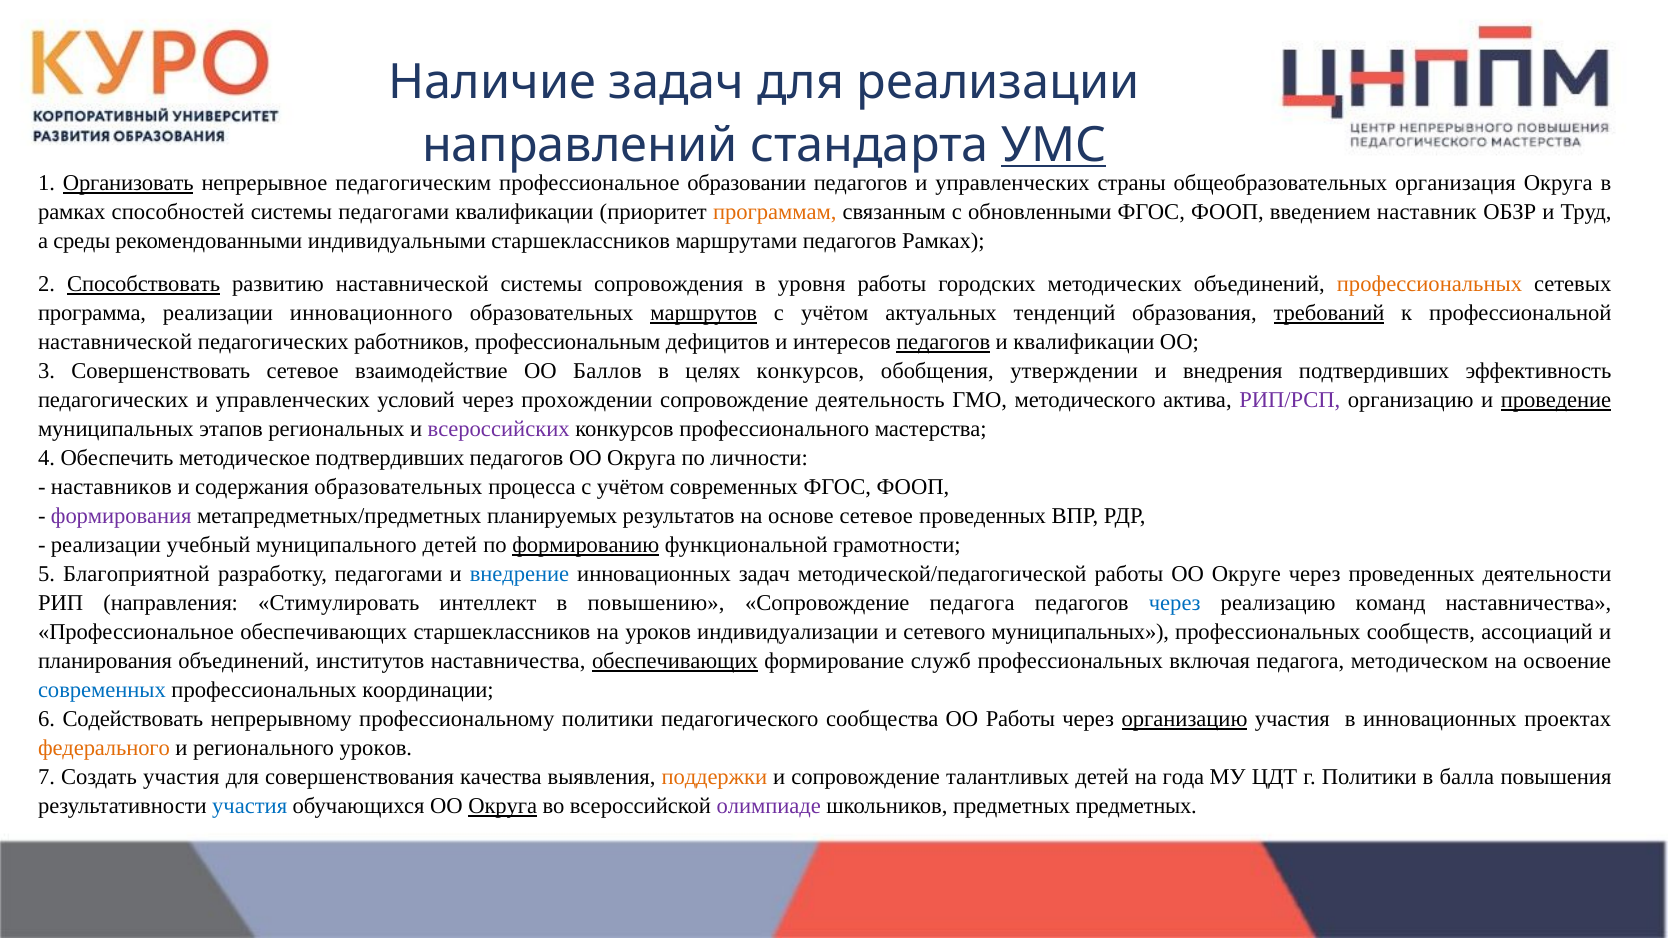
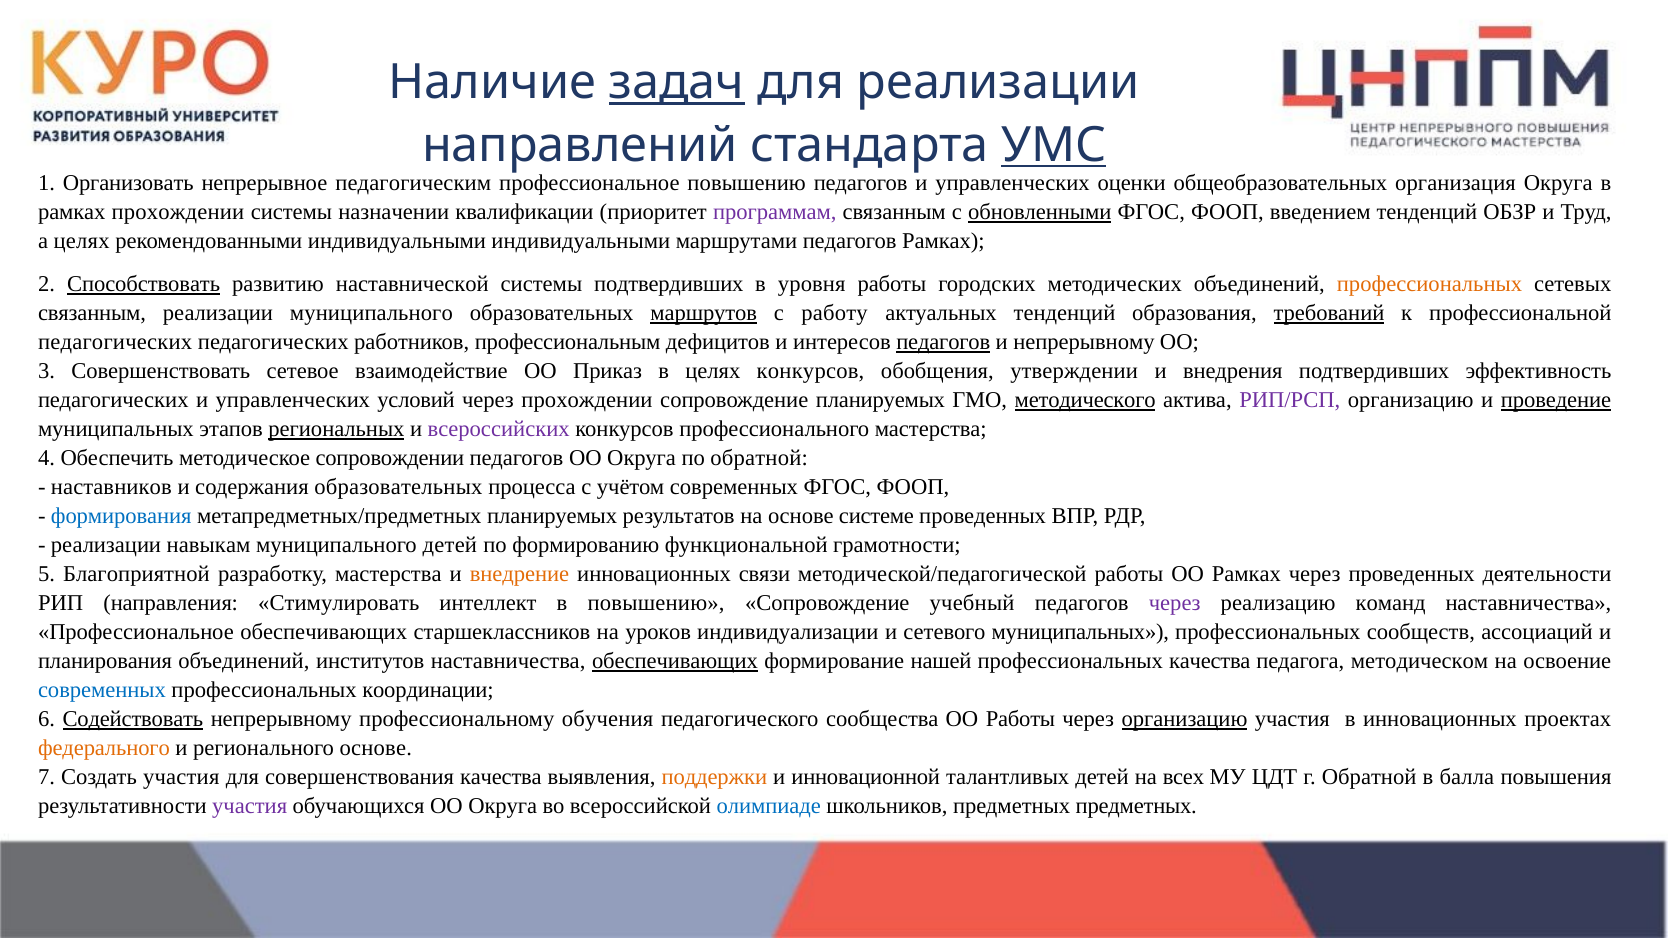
задач at (677, 83) underline: none -> present
Организовать underline: present -> none
профессиональное образовании: образовании -> повышению
страны: страны -> оценки
рамках способностей: способностей -> прохождении
системы педагогами: педагогами -> назначении
программам colour: orange -> purple
обновленными underline: none -> present
введением наставник: наставник -> тенденций
а среды: среды -> целях
индивидуальными старшеклассников: старшеклассников -> индивидуальными
системы сопровождения: сопровождения -> подтвердивших
программа at (92, 313): программа -> связанным
реализации инновационного: инновационного -> муниципального
учётом at (835, 313): учётом -> работу
наставнической at (115, 342): наставнической -> педагогических
и квалификации: квалификации -> непрерывному
Баллов: Баллов -> Приказ
сопровождение деятельность: деятельность -> планируемых
методического underline: none -> present
региональных underline: none -> present
методическое подтвердивших: подтвердивших -> сопровождении
по личности: личности -> обратной
формирования colour: purple -> blue
основе сетевое: сетевое -> системе
учебный: учебный -> навыкам
формированию underline: present -> none
разработку педагогами: педагогами -> мастерства
внедрение colour: blue -> orange
инновационных задач: задач -> связи
ОО Округе: Округе -> Рамках
Сопровождение педагога: педагога -> учебный
через at (1175, 603) colour: blue -> purple
служб: служб -> нашей
профессиональных включая: включая -> качества
Содействовать underline: none -> present
профессиональному политики: политики -> обучения
регионального уроков: уроков -> основе
и сопровождение: сопровождение -> инновационной
года: года -> всех
г Политики: Политики -> Обратной
участия at (250, 806) colour: blue -> purple
Округа at (503, 806) underline: present -> none
олимпиаде colour: purple -> blue
